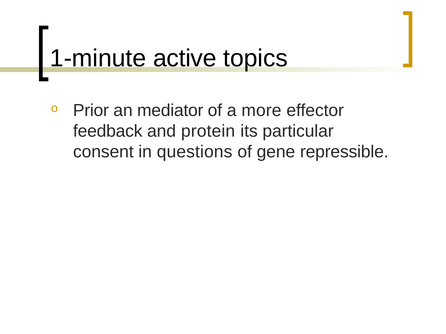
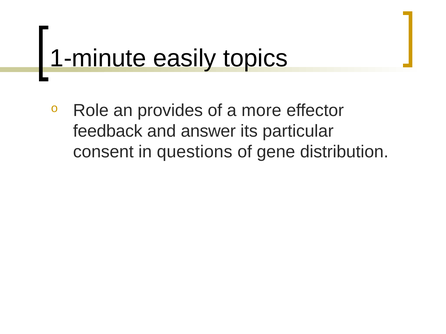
active: active -> easily
Prior: Prior -> Role
mediator: mediator -> provides
protein: protein -> answer
repressible: repressible -> distribution
